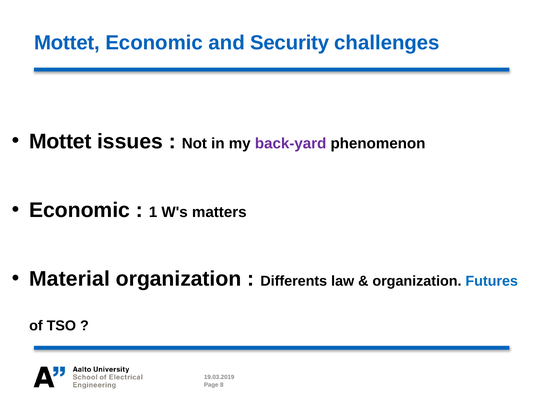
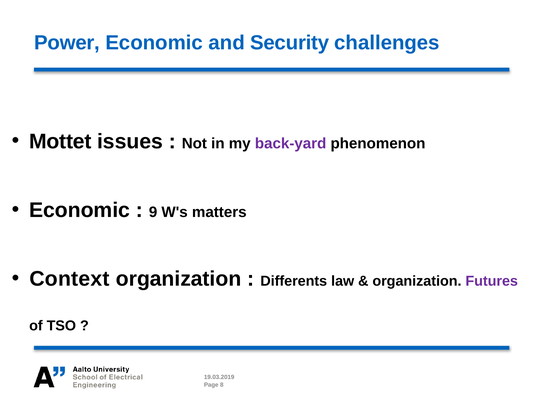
Mottet at (67, 43): Mottet -> Power
1: 1 -> 9
Material: Material -> Context
Futures colour: blue -> purple
